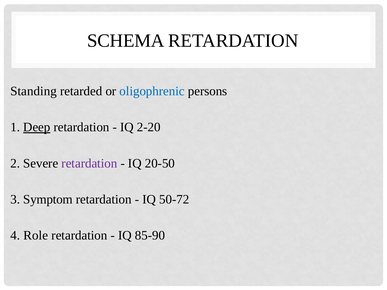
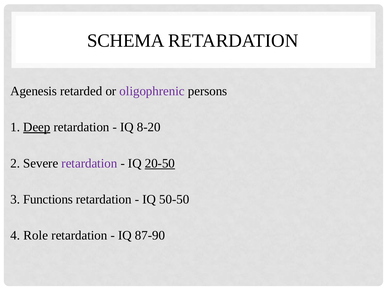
Standing: Standing -> Agenesis
oligophrenic colour: blue -> purple
2-20: 2-20 -> 8-20
20-50 underline: none -> present
Symptom: Symptom -> Functions
50-72: 50-72 -> 50-50
85-90: 85-90 -> 87-90
